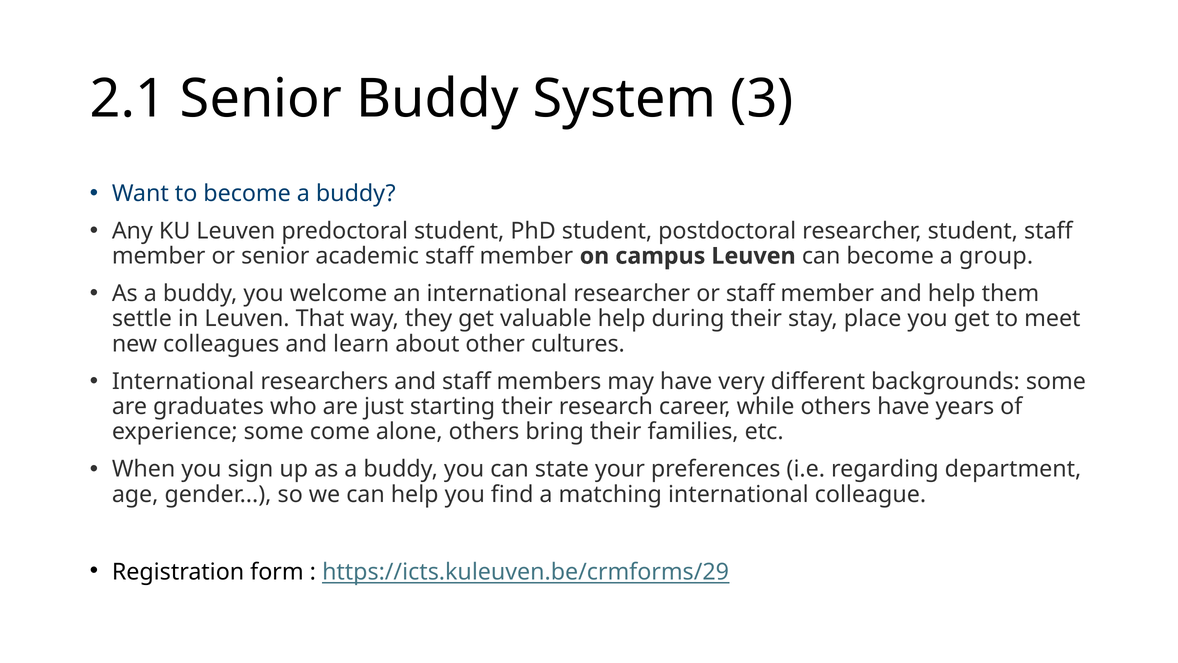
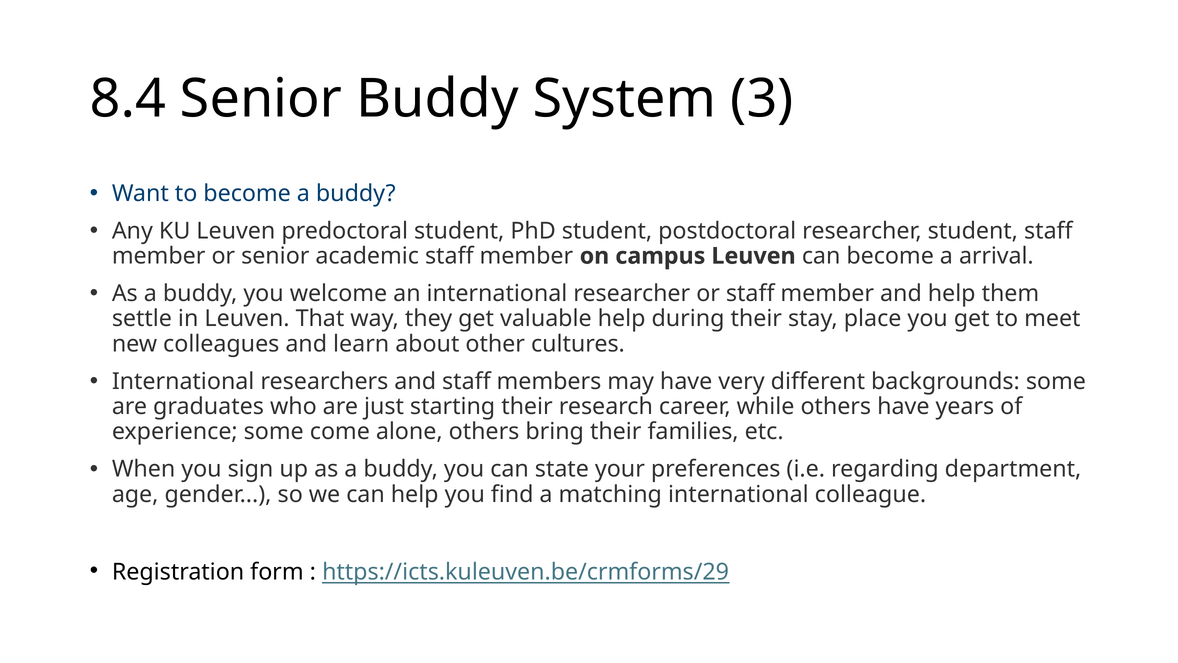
2.1: 2.1 -> 8.4
group: group -> arrival
